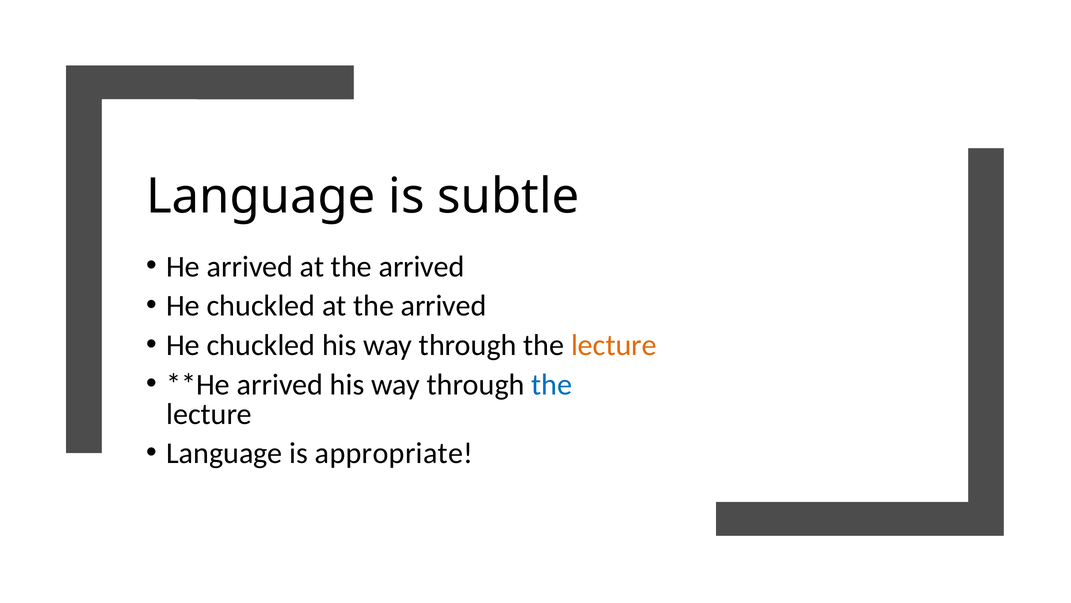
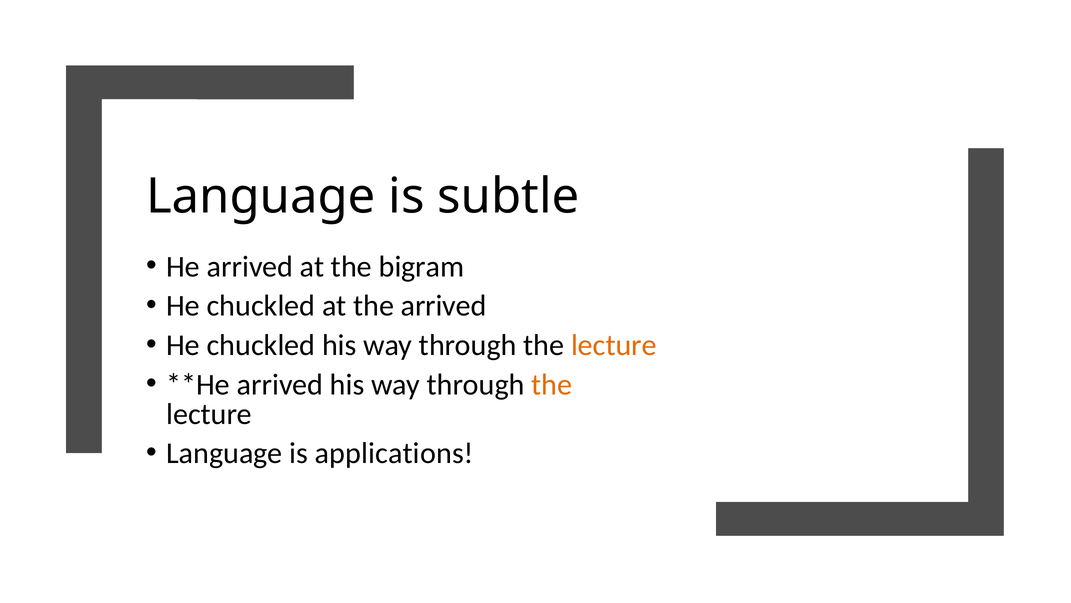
arrived at (422, 266): arrived -> bigram
the at (552, 384) colour: blue -> orange
appropriate: appropriate -> applications
